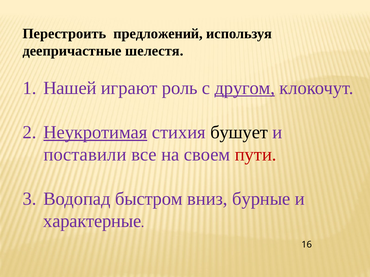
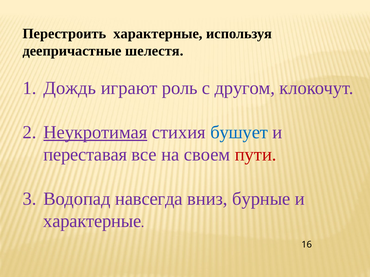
Перестроить предложений: предложений -> характерные
Нашей: Нашей -> Дождь
другом underline: present -> none
бушует colour: black -> blue
поставили: поставили -> переставая
быстром: быстром -> навсегда
